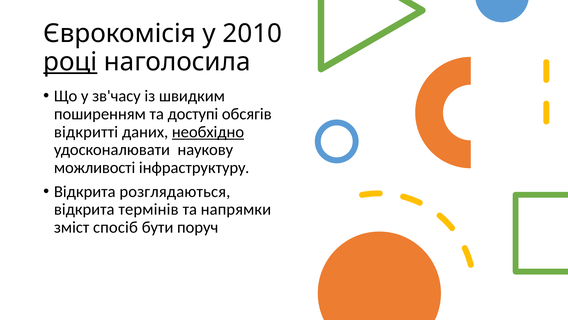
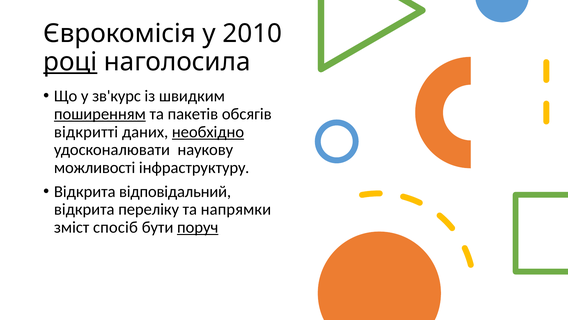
зв'часу: зв'часу -> зв'курс
поширенням underline: none -> present
доступі: доступі -> пакетів
розглядаються: розглядаються -> відповідальний
термінів: термінів -> переліку
поруч underline: none -> present
